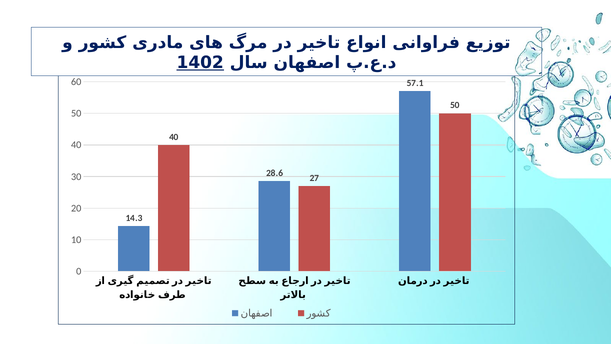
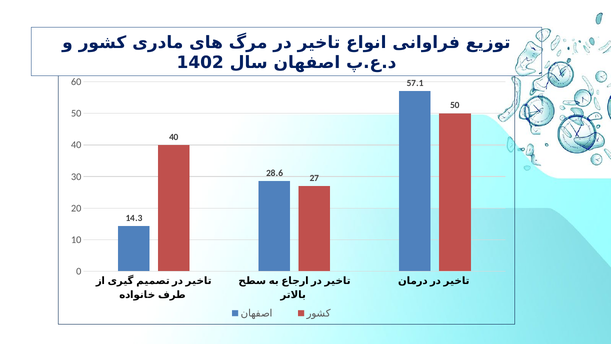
1402 underline: present -> none
